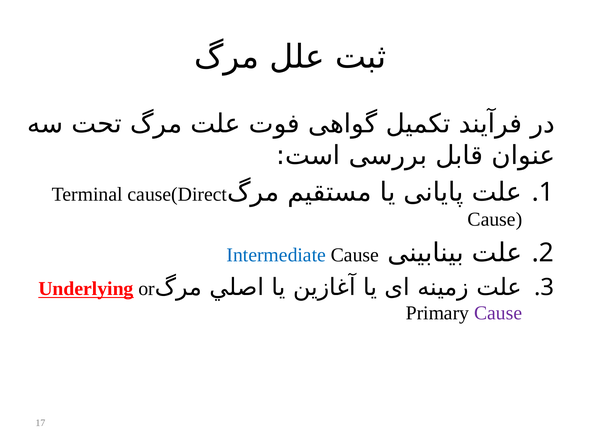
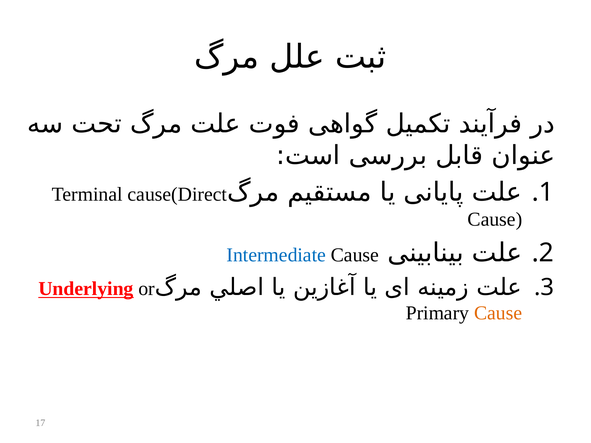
Cause at (498, 313) colour: purple -> orange
